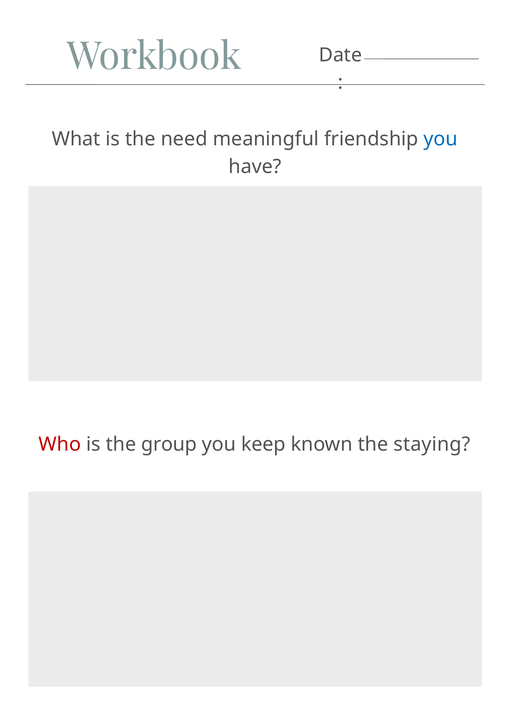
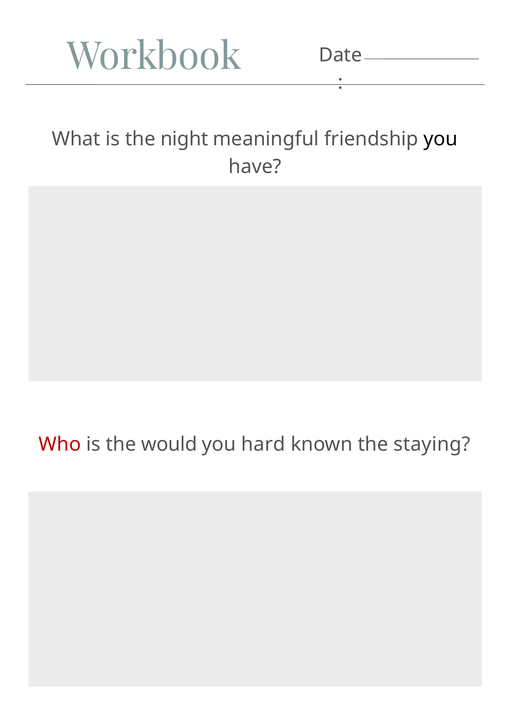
need: need -> night
you at (441, 139) colour: blue -> black
group: group -> would
keep: keep -> hard
